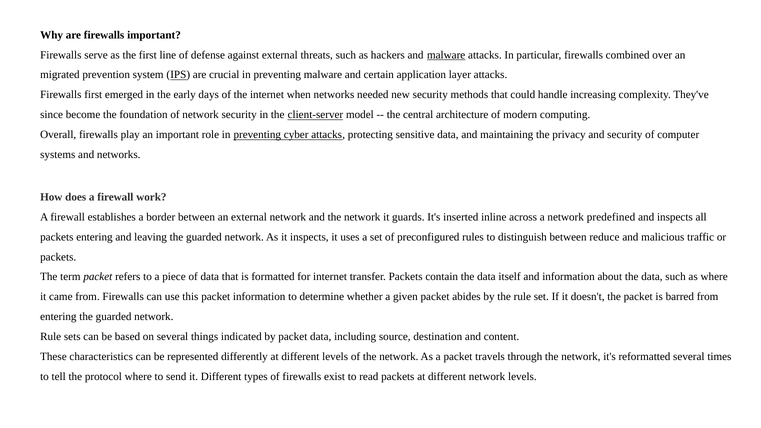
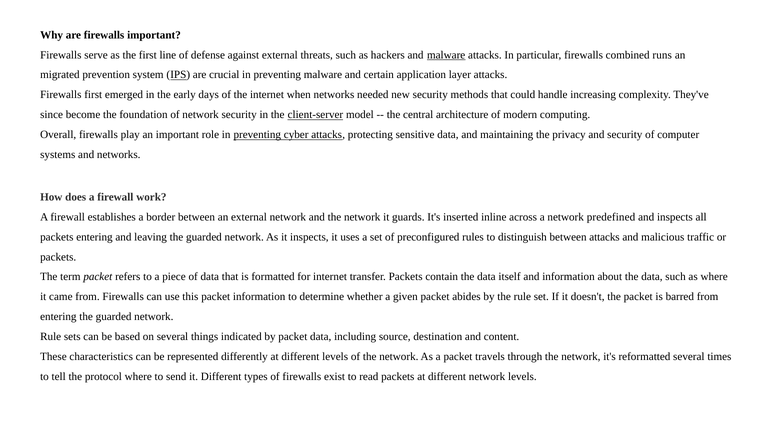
over: over -> runs
between reduce: reduce -> attacks
